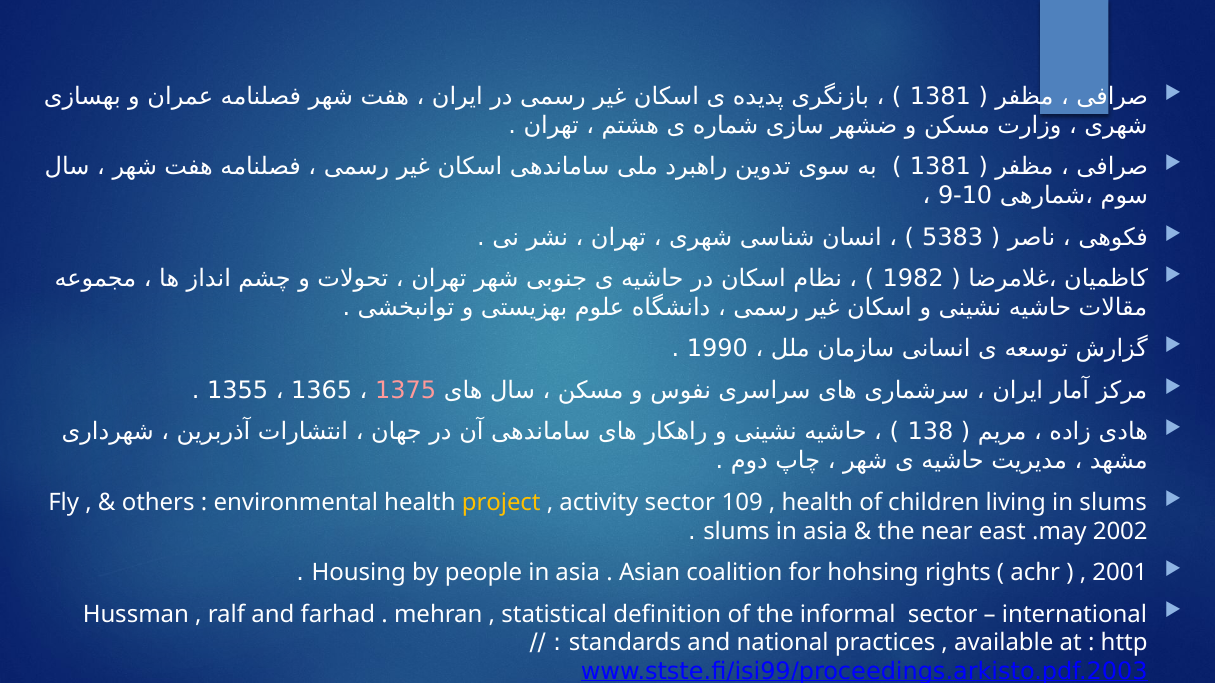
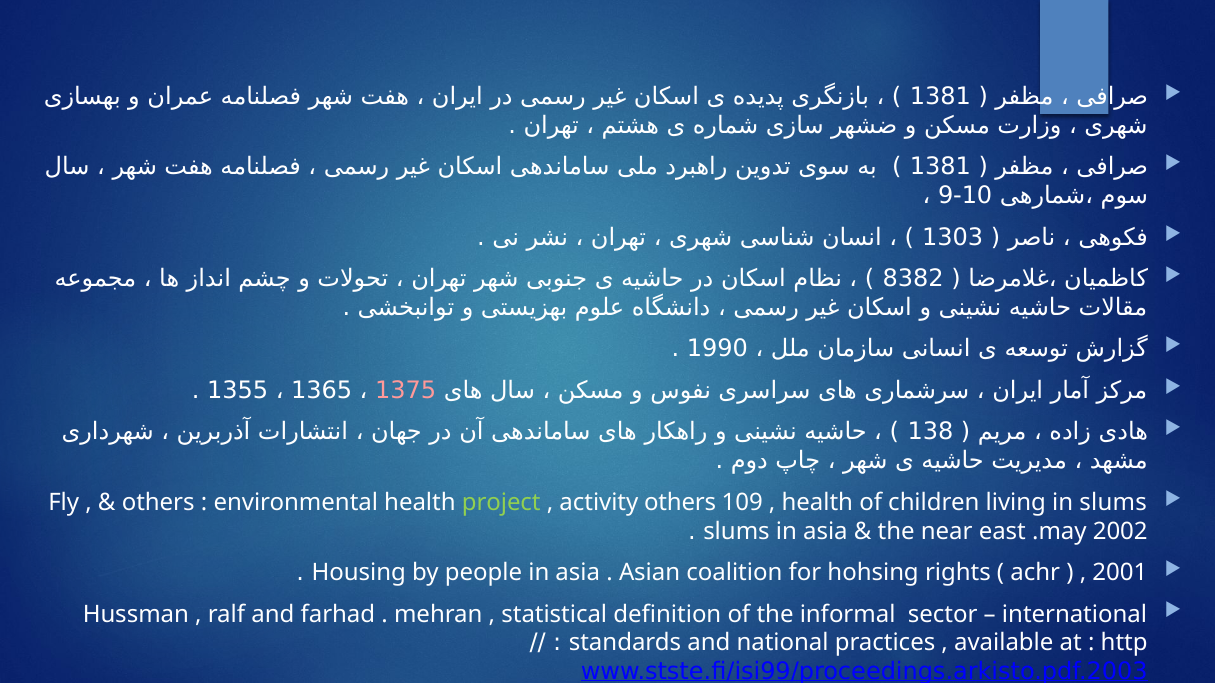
5383: 5383 -> 1303
1982: 1982 -> 8382
project colour: yellow -> light green
activity sector: sector -> others
